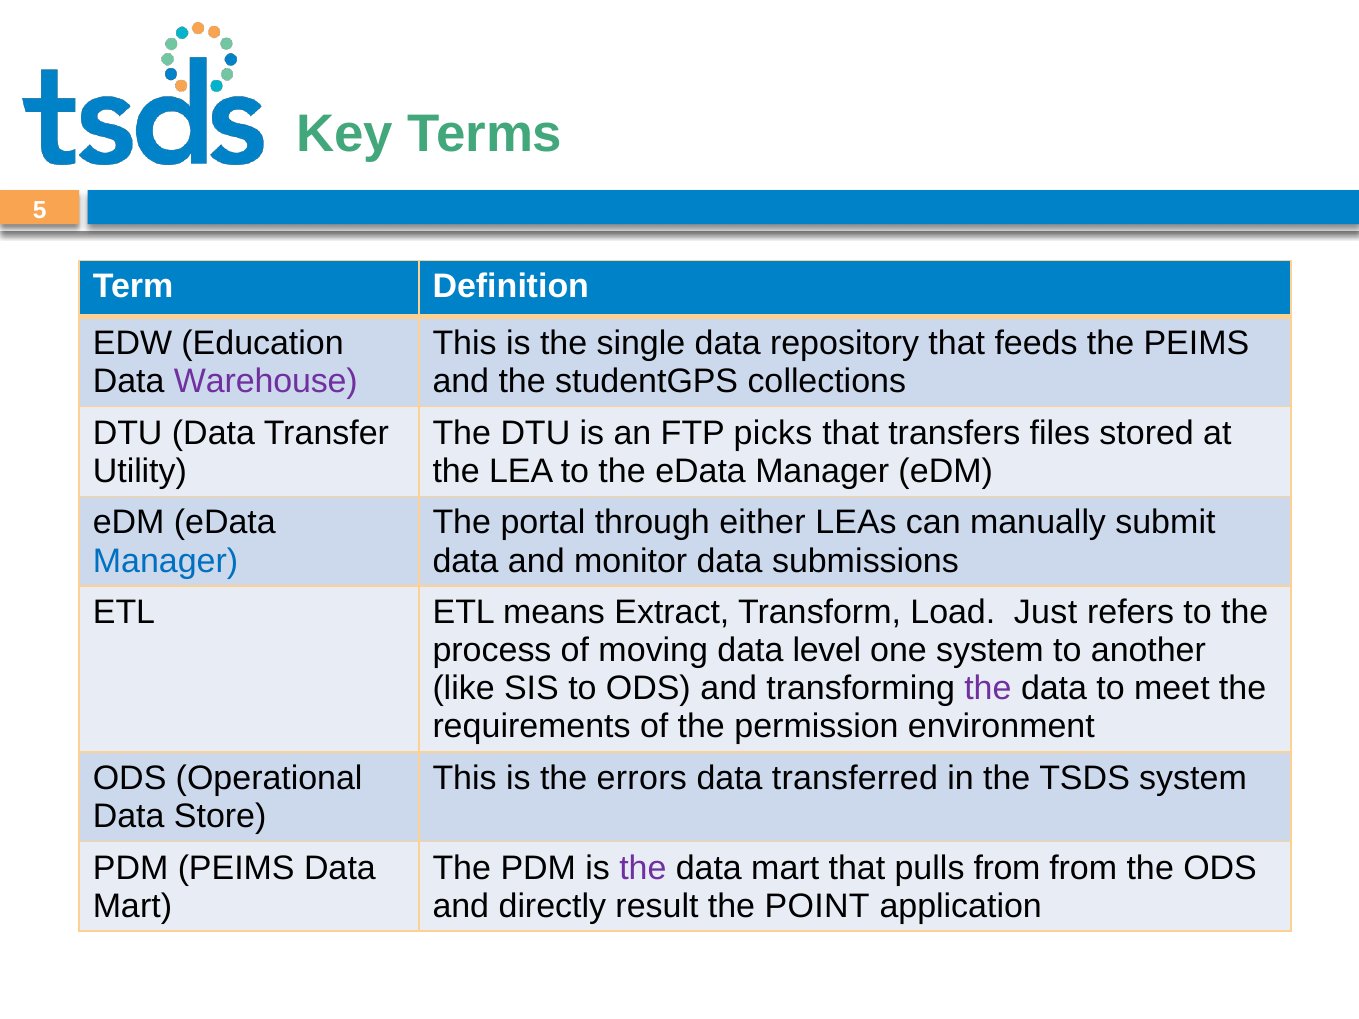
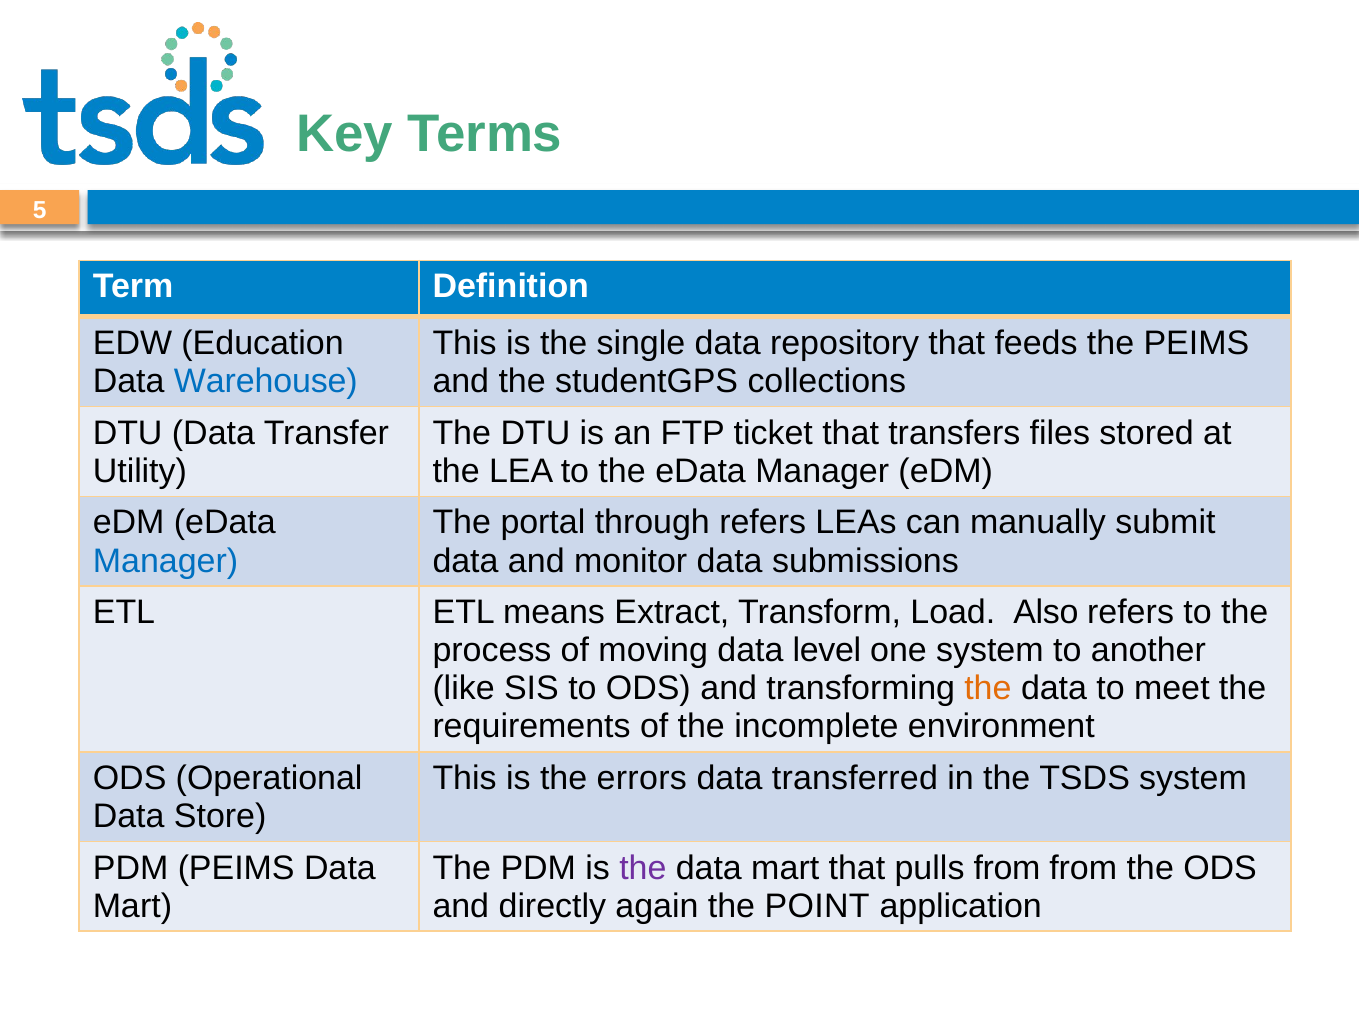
Warehouse colour: purple -> blue
picks: picks -> ticket
through either: either -> refers
Just: Just -> Also
the at (988, 689) colour: purple -> orange
permission: permission -> incomplete
result: result -> again
